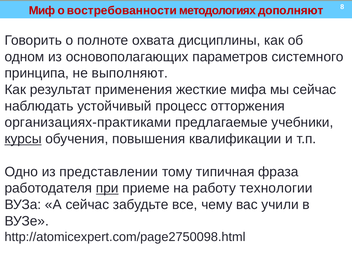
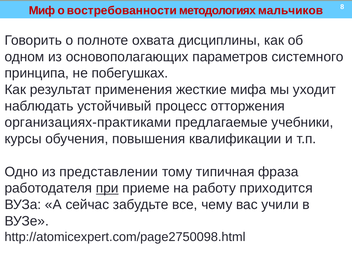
дополняют: дополняют -> мальчиков
выполняют: выполняют -> побегушках
мы сейчас: сейчас -> уходит
курсы underline: present -> none
технологии: технологии -> приходится
